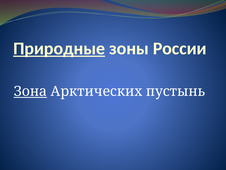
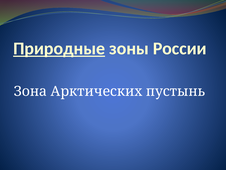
Зона underline: present -> none
